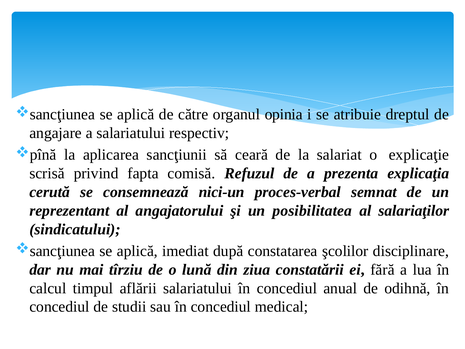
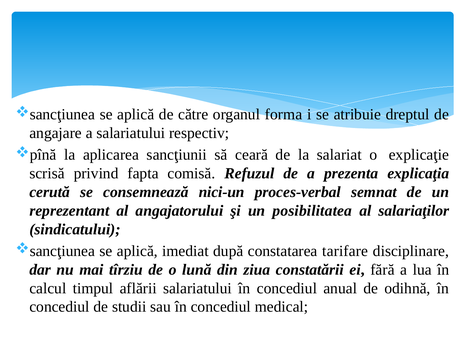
opinia: opinia -> forma
şcolilor: şcolilor -> tarifare
